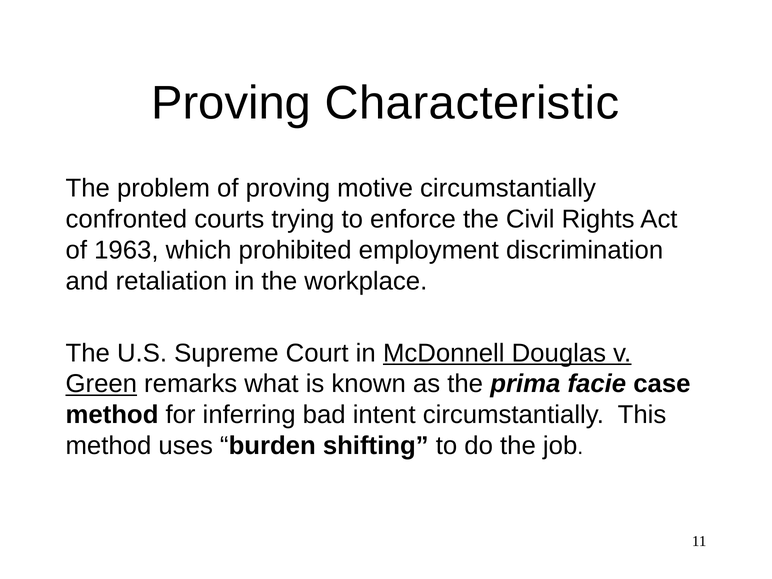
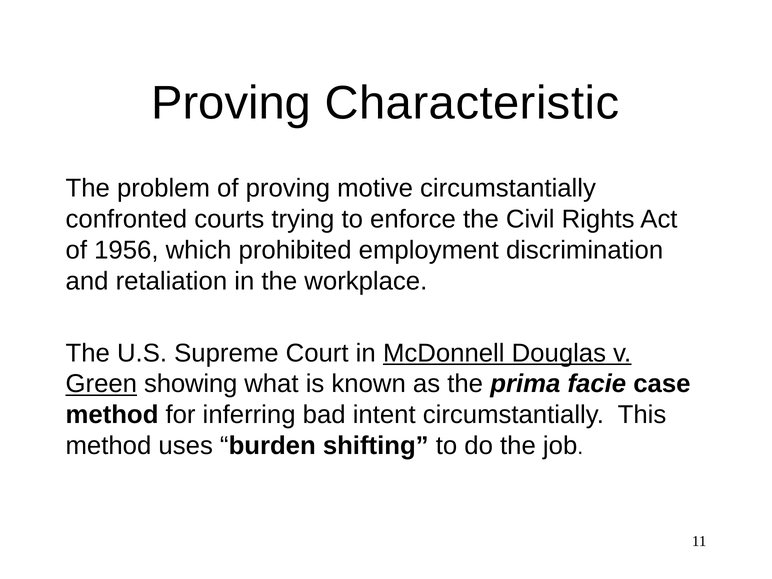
1963: 1963 -> 1956
remarks: remarks -> showing
